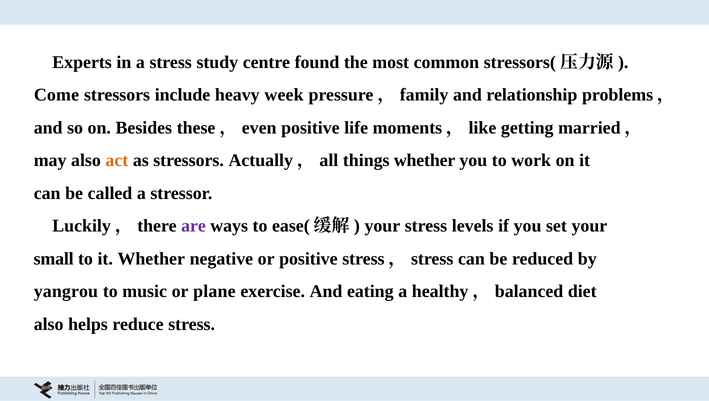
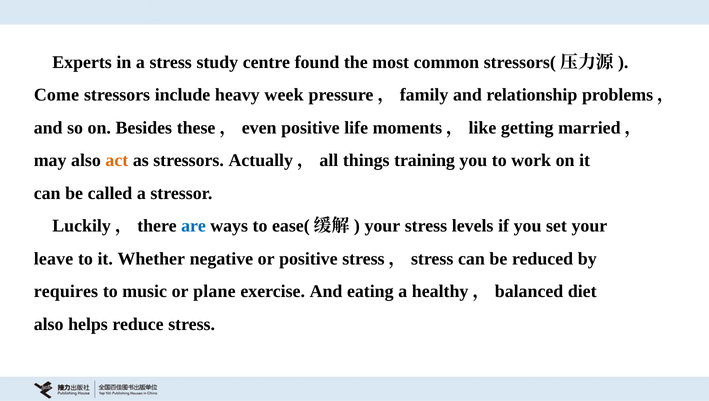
things whether: whether -> training
are colour: purple -> blue
small: small -> leave
yangrou: yangrou -> requires
